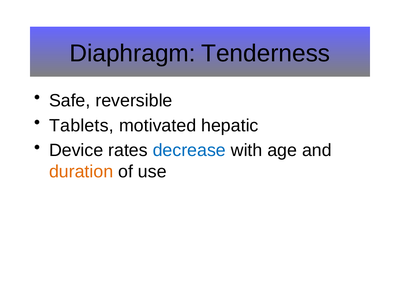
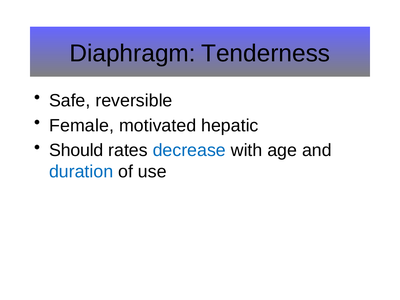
Tablets: Tablets -> Female
Device: Device -> Should
duration colour: orange -> blue
